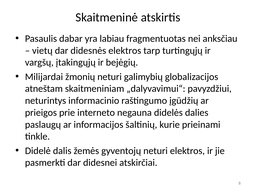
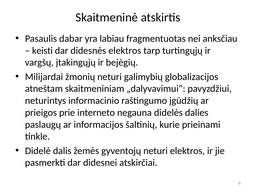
vietų: vietų -> keisti
